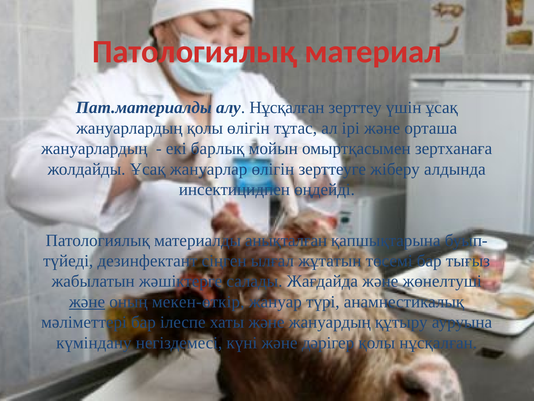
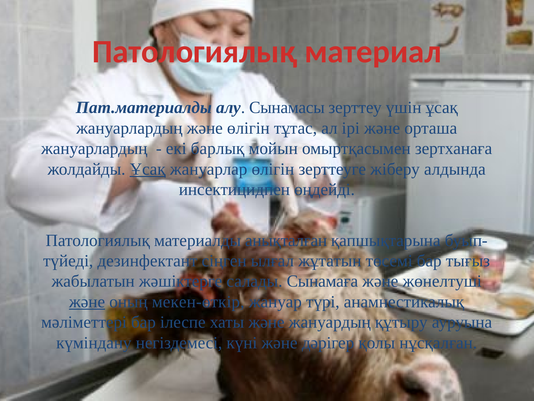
алу Нұсқалған: Нұсқалған -> Сынамасы
жануарлардың қолы: қолы -> және
Ұсақ at (148, 169) underline: none -> present
Жағдайда: Жағдайда -> Сынамаға
